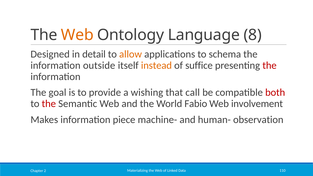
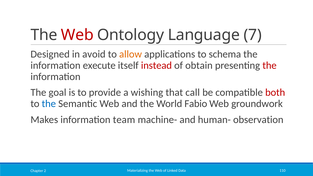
Web at (77, 35) colour: orange -> red
8: 8 -> 7
detail: detail -> avoid
outside: outside -> execute
instead colour: orange -> red
suffice: suffice -> obtain
the at (49, 104) colour: red -> blue
involvement: involvement -> groundwork
piece: piece -> team
